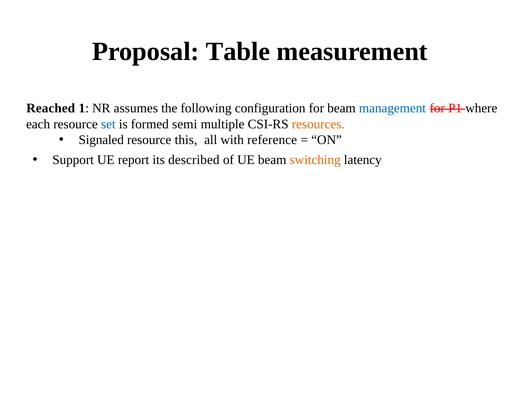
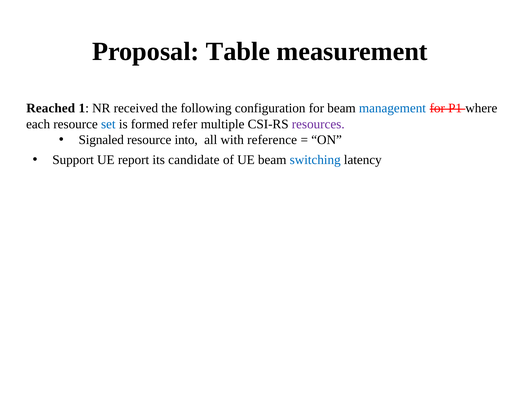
assumes: assumes -> received
semi: semi -> refer
resources colour: orange -> purple
this: this -> into
described: described -> candidate
switching colour: orange -> blue
